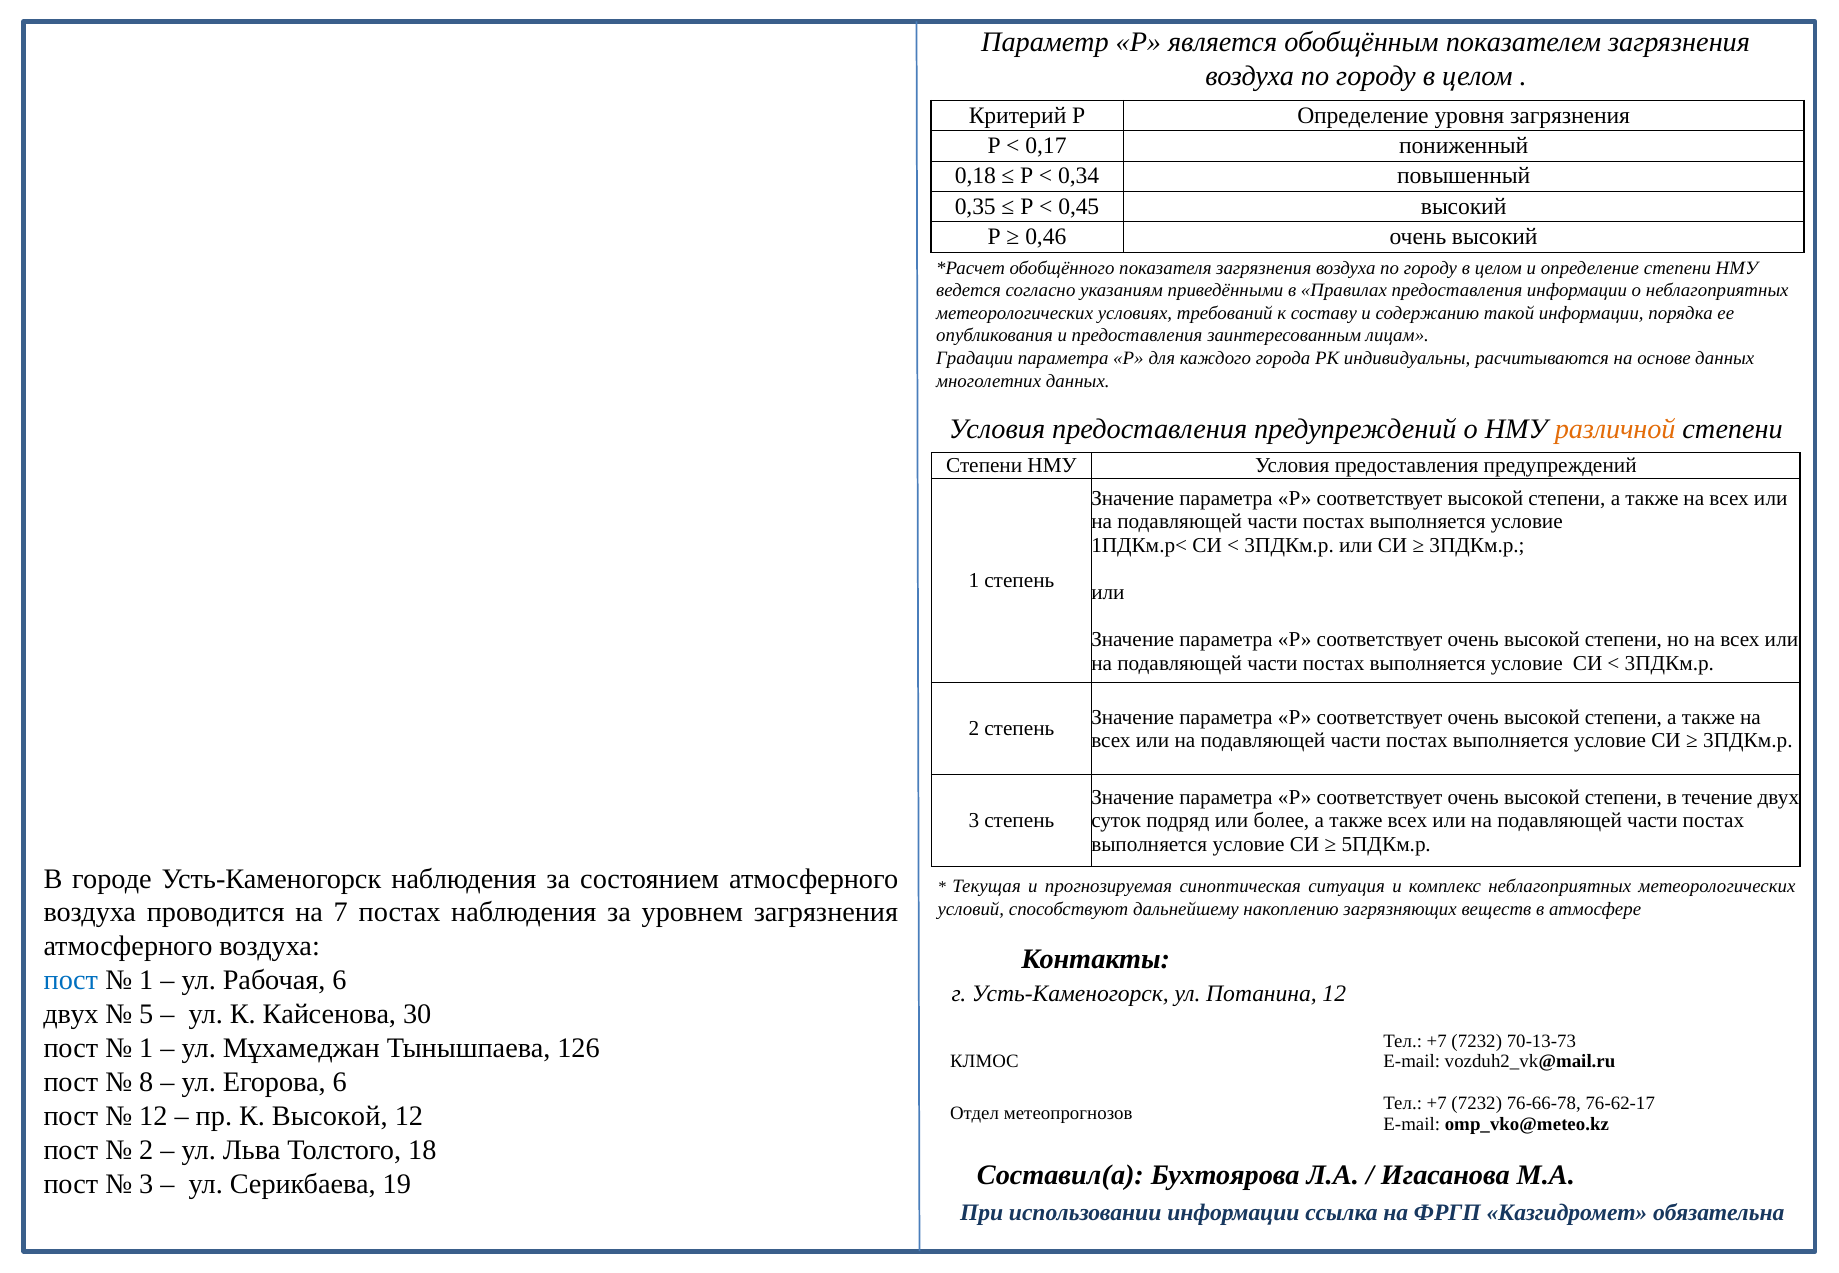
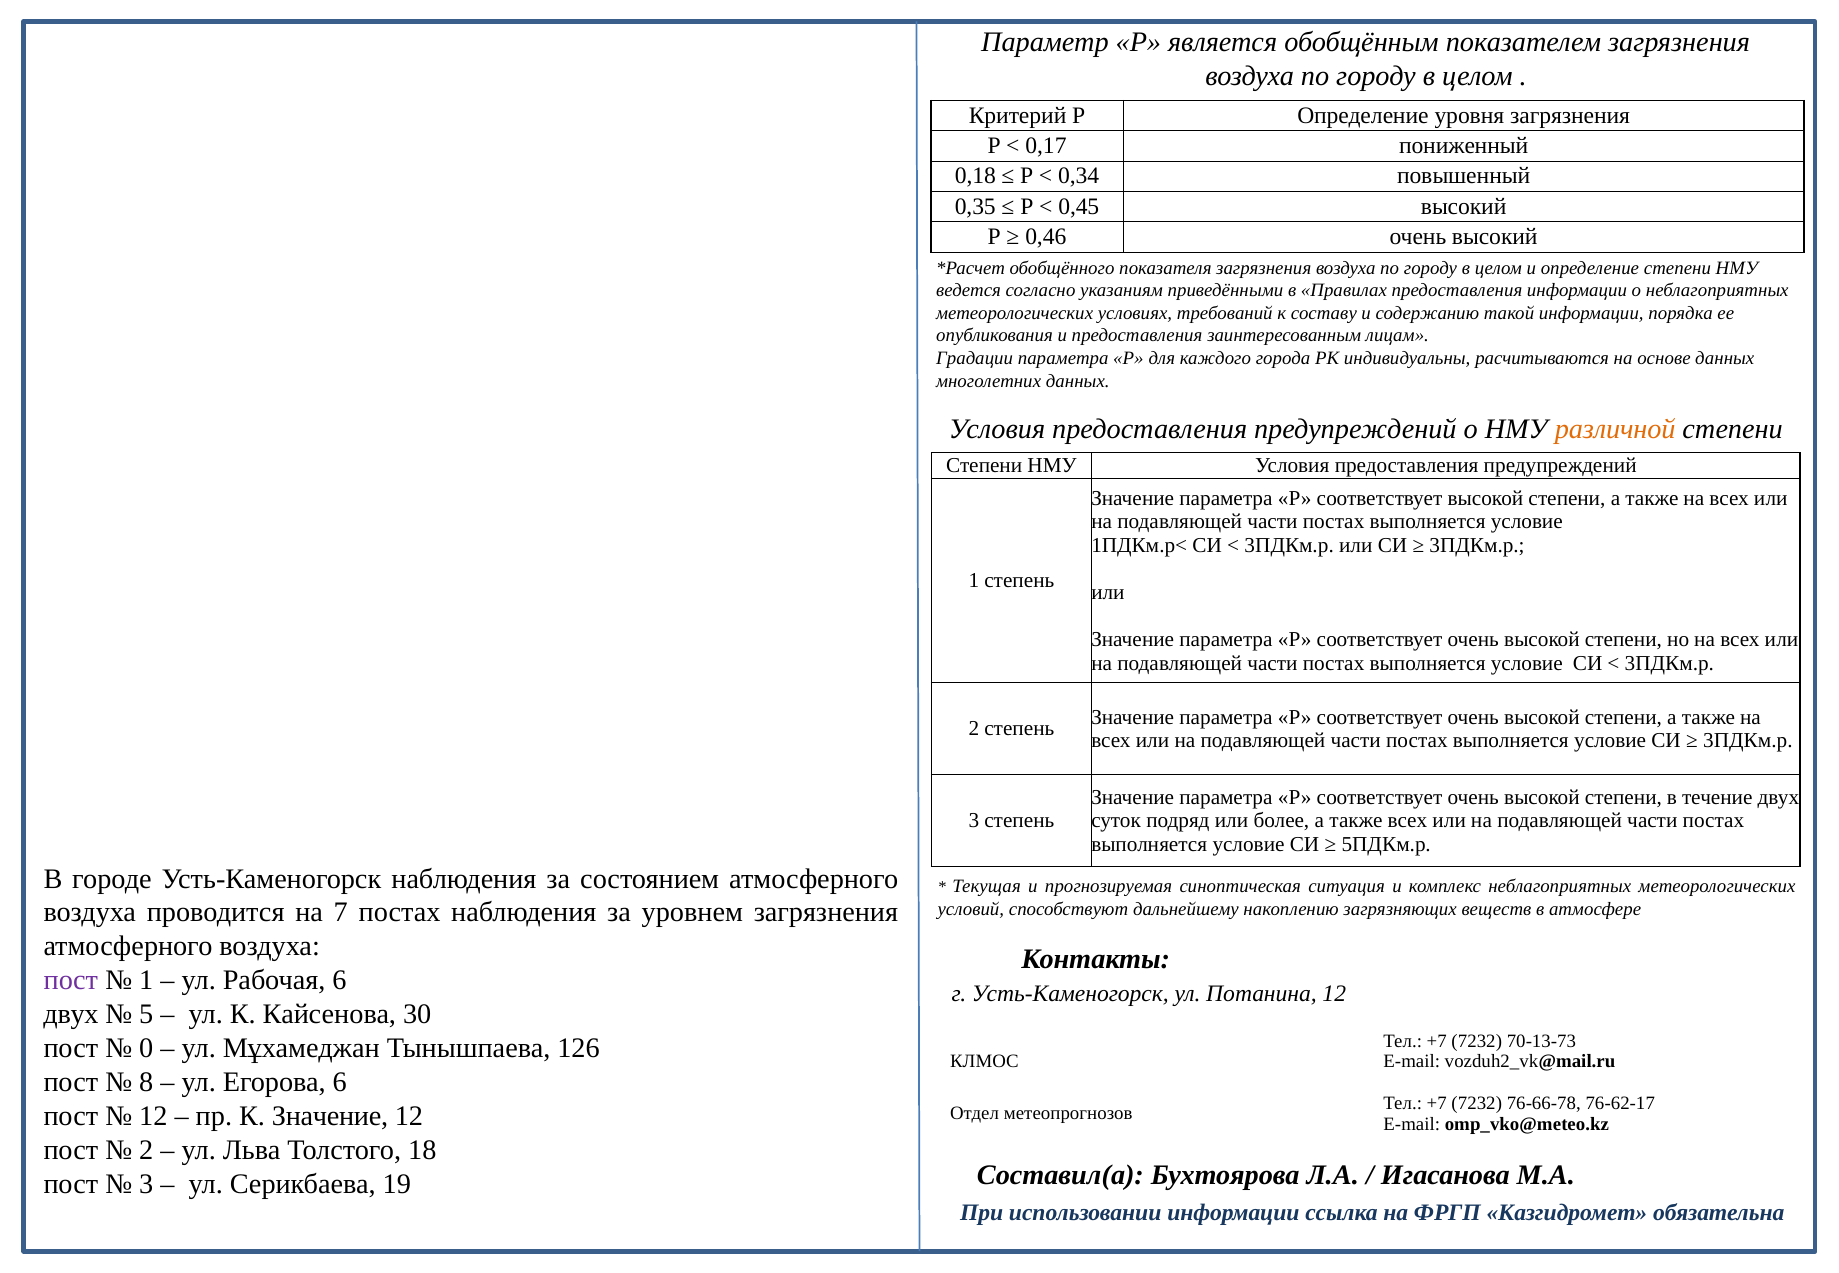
пост at (71, 981) colour: blue -> purple
1 at (146, 1049): 1 -> 0
К Высокой: Высокой -> Значение
